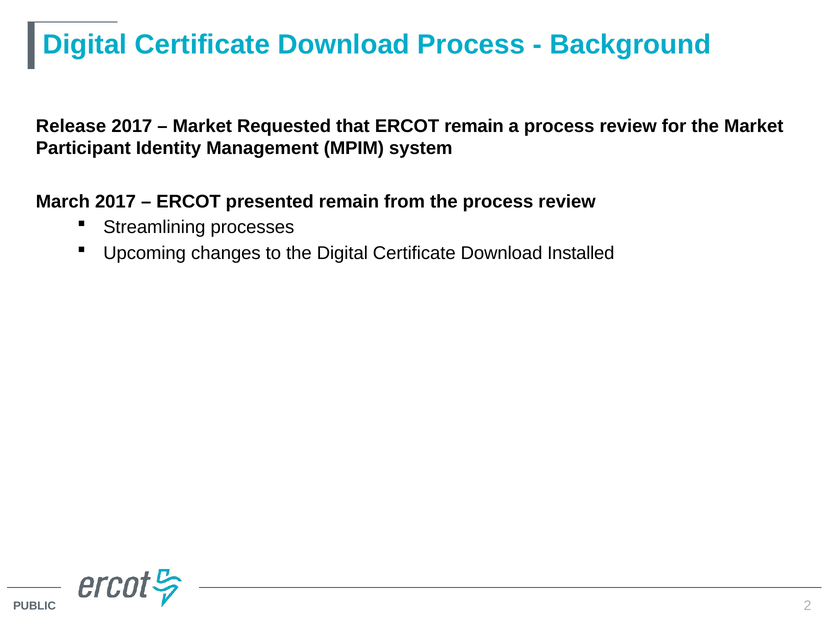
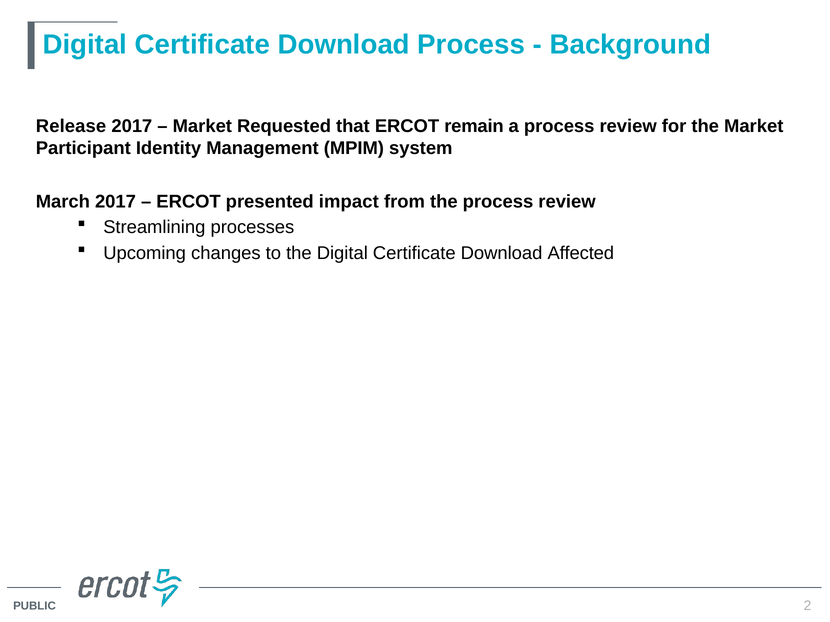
presented remain: remain -> impact
Installed: Installed -> Affected
